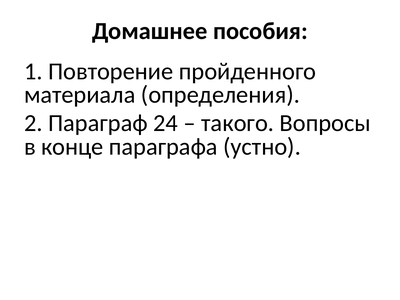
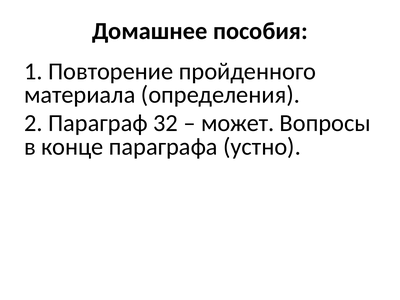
24: 24 -> 32
такого: такого -> может
